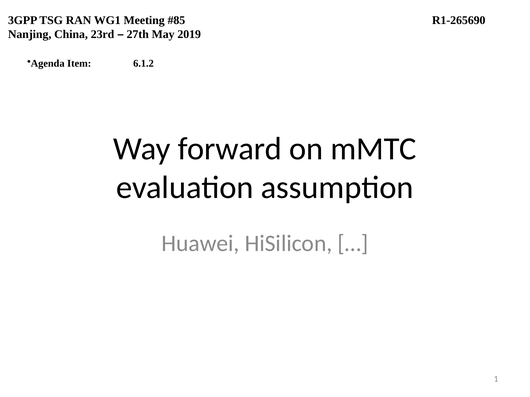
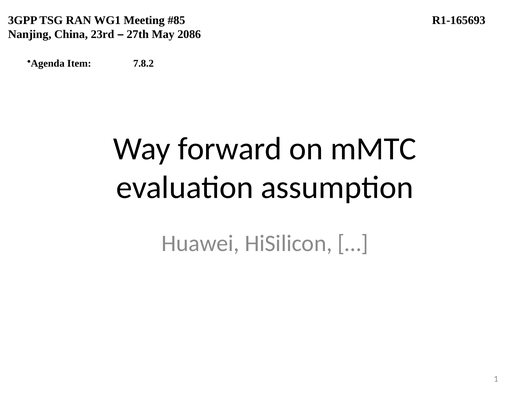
R1-265690: R1-265690 -> R1-165693
2019: 2019 -> 2086
6.1.2: 6.1.2 -> 7.8.2
